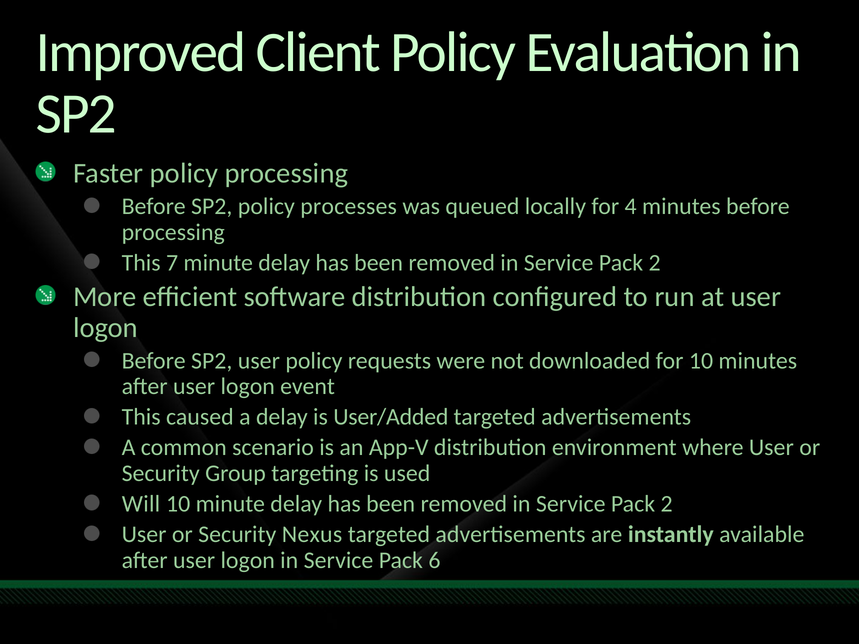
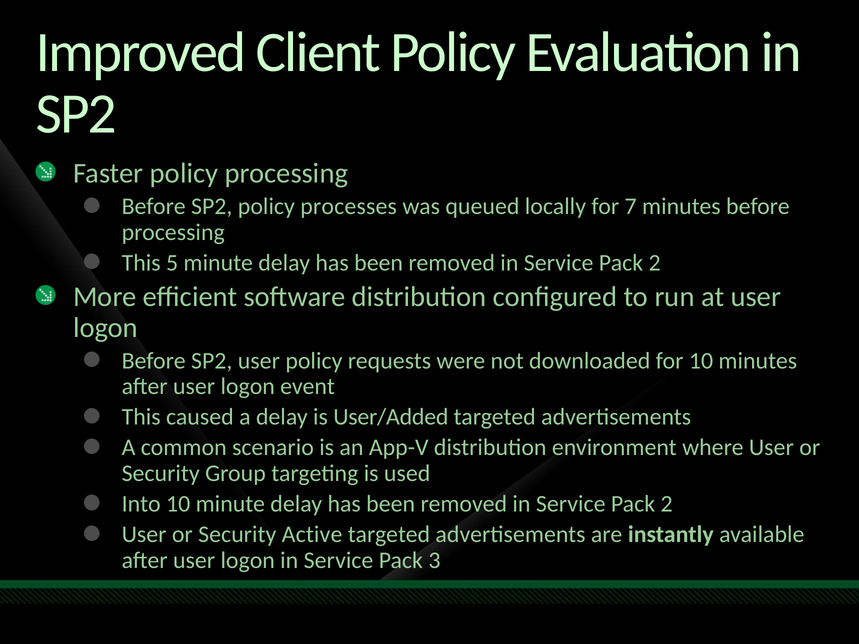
4: 4 -> 7
7: 7 -> 5
Will: Will -> Into
Nexus: Nexus -> Active
6: 6 -> 3
